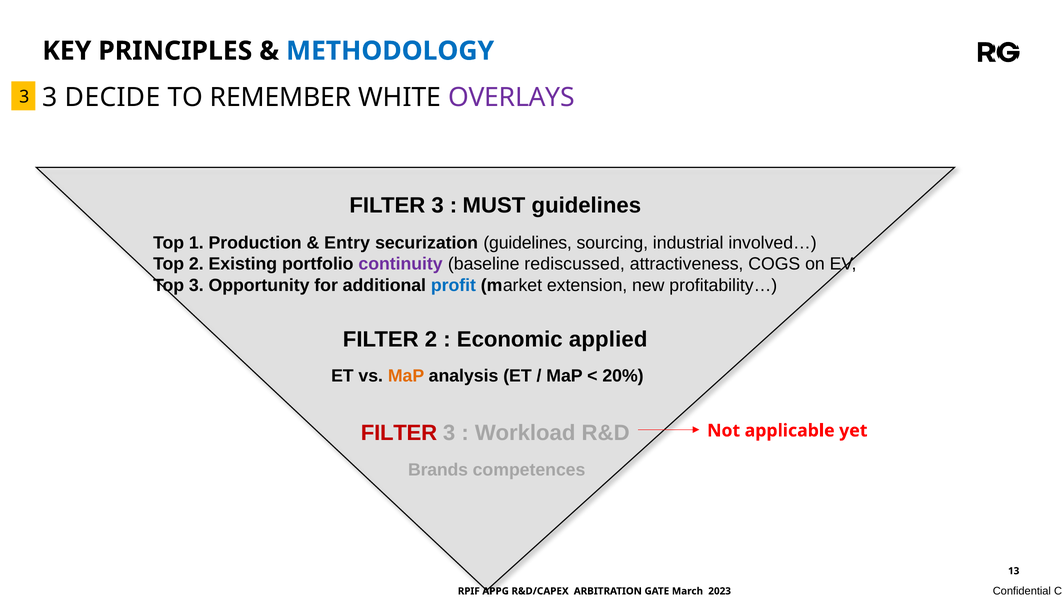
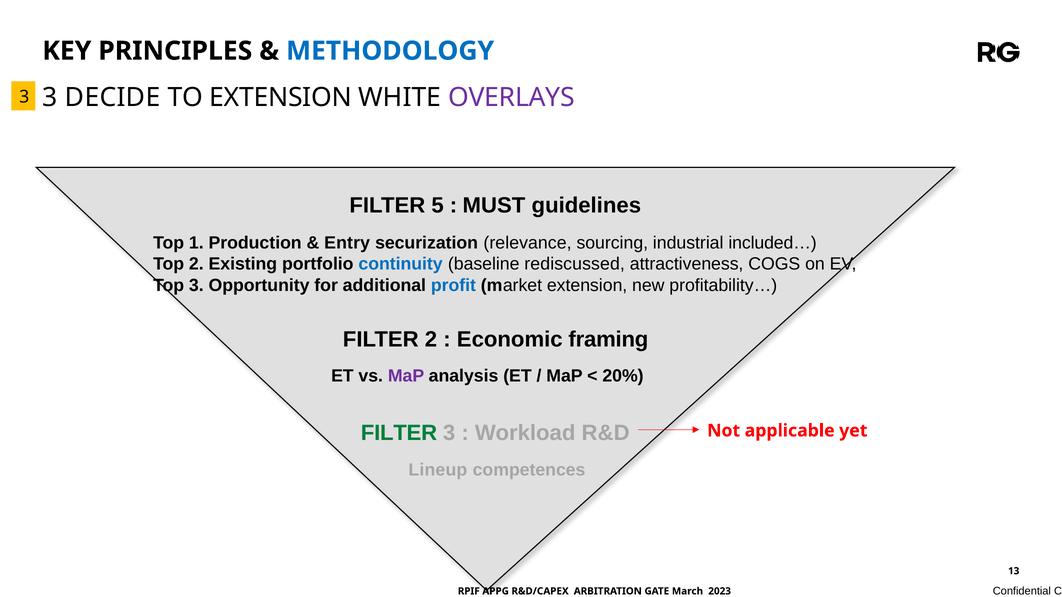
TO REMEMBER: REMEMBER -> EXTENSION
3 at (438, 206): 3 -> 5
securization guidelines: guidelines -> relevance
involved…: involved… -> included…
continuity colour: purple -> blue
applied: applied -> framing
MaP at (406, 376) colour: orange -> purple
FILTER at (399, 433) colour: red -> green
Brands: Brands -> Lineup
